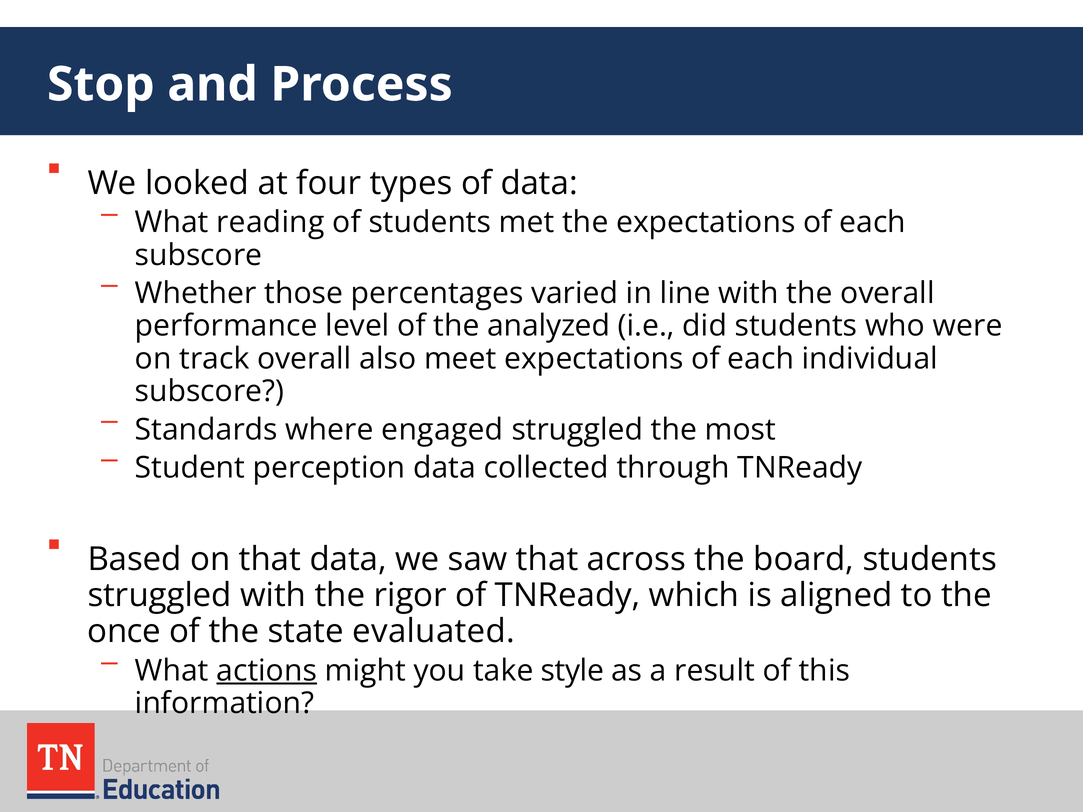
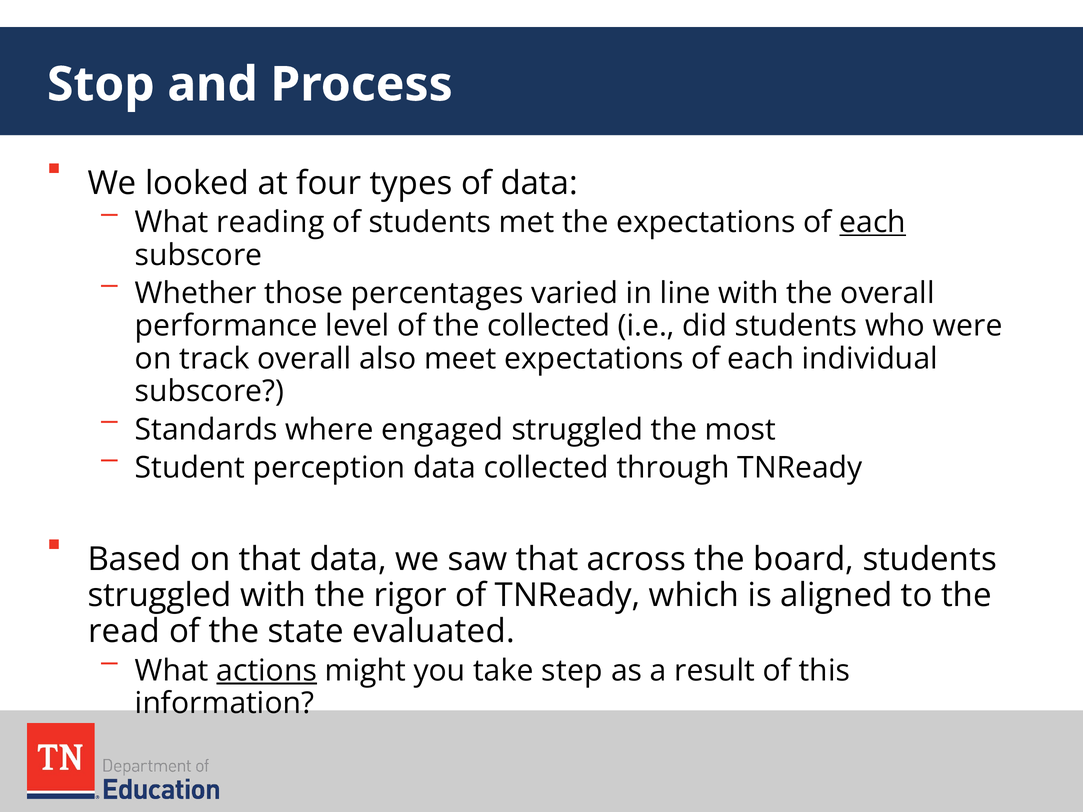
each at (873, 222) underline: none -> present
the analyzed: analyzed -> collected
once: once -> read
style: style -> step
